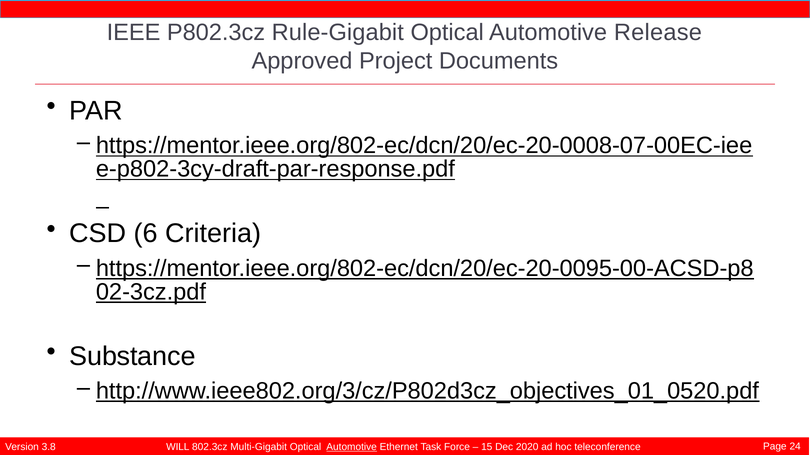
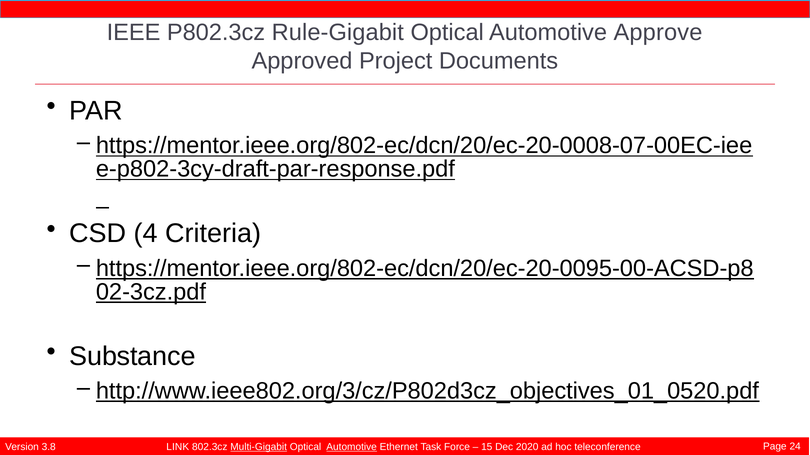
Release: Release -> Approve
6: 6 -> 4
WILL: WILL -> LINK
Multi-Gigabit underline: none -> present
